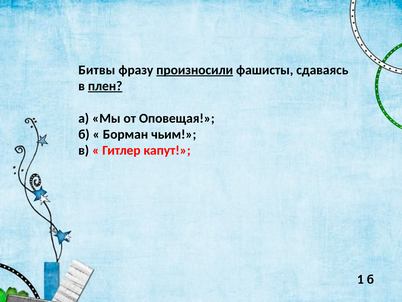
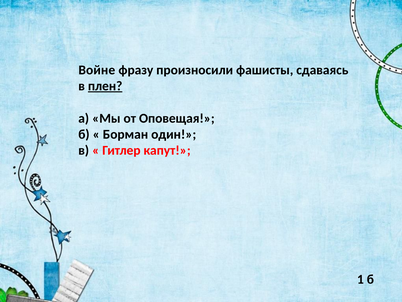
Битвы: Битвы -> Войне
произносили underline: present -> none
чьим: чьим -> один
